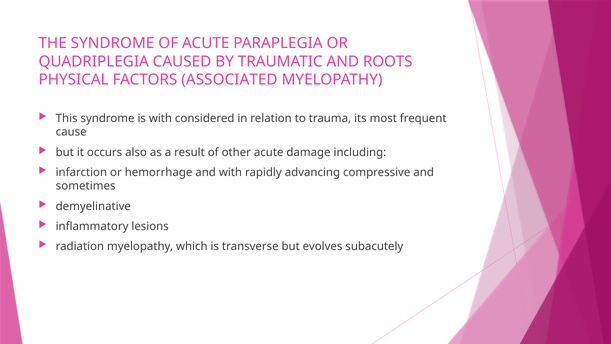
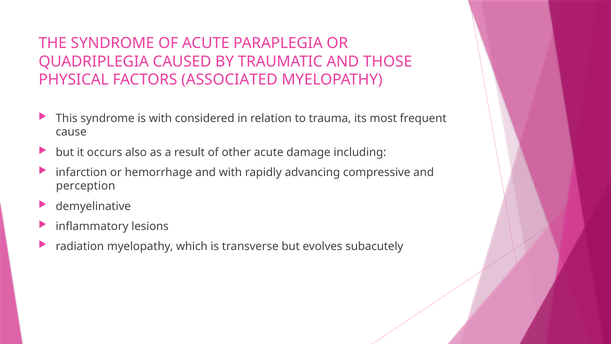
ROOTS: ROOTS -> THOSE
sometimes: sometimes -> perception
